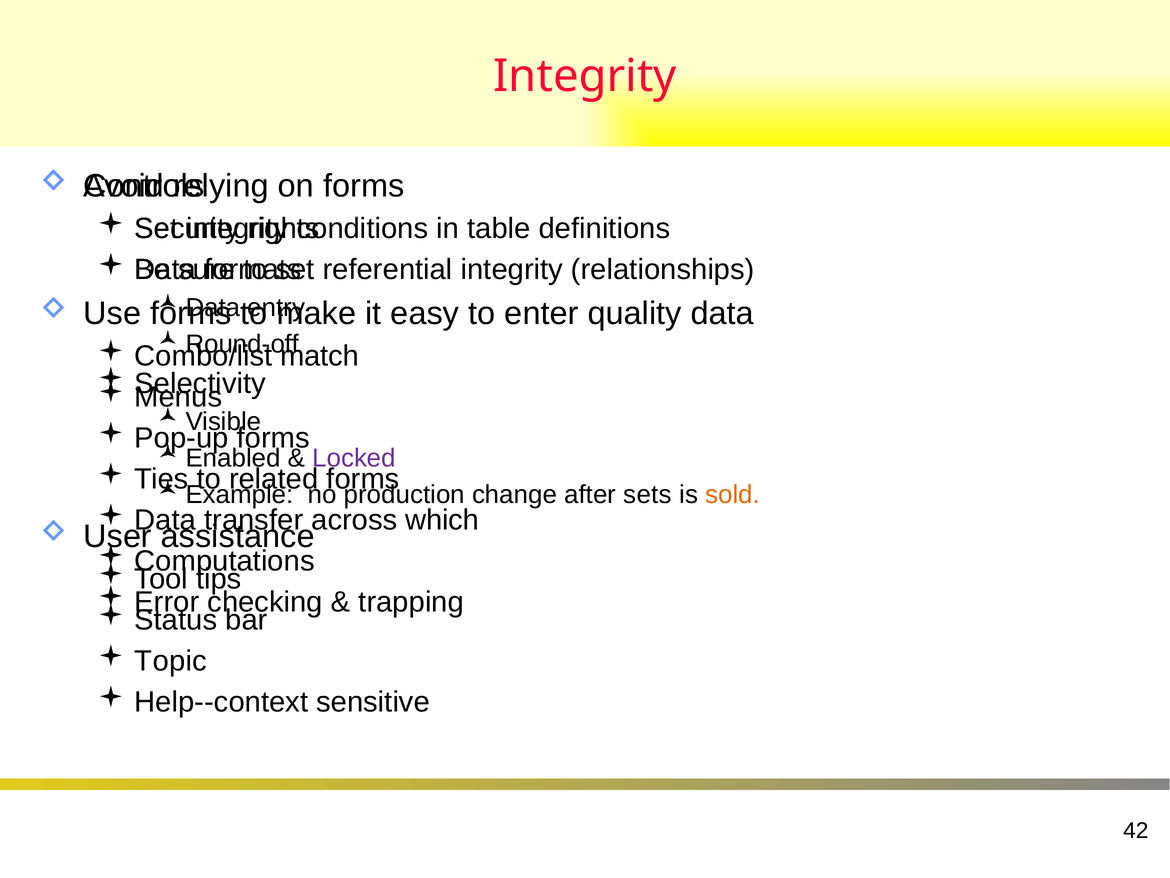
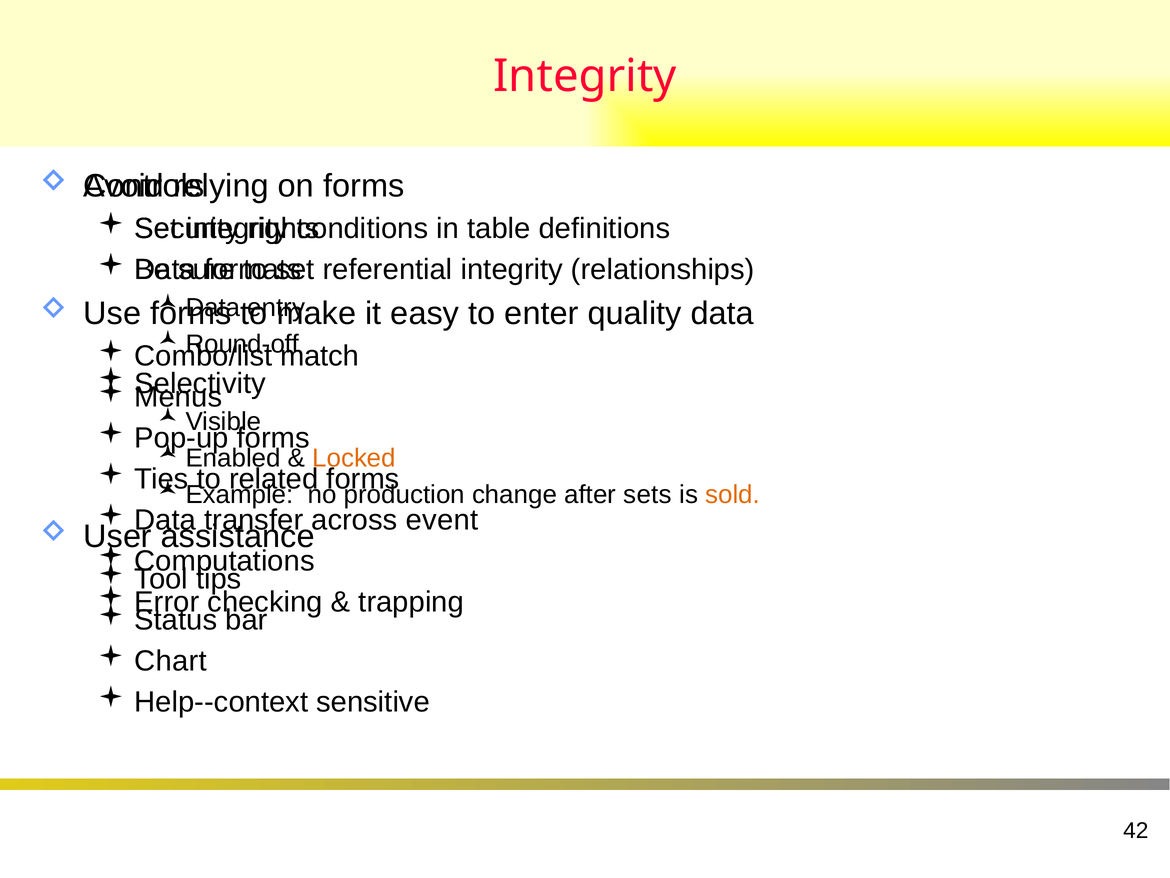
Locked colour: purple -> orange
which: which -> event
Topic: Topic -> Chart
